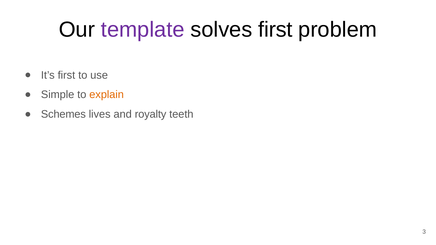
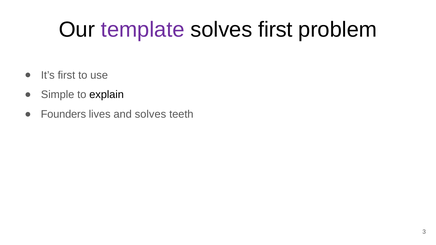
explain colour: orange -> black
Schemes: Schemes -> Founders
and royalty: royalty -> solves
